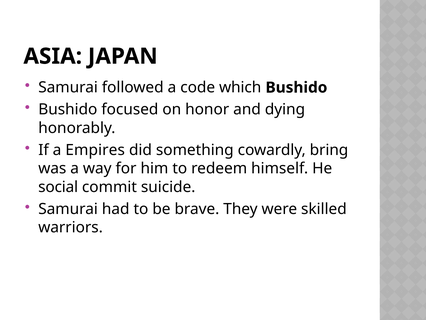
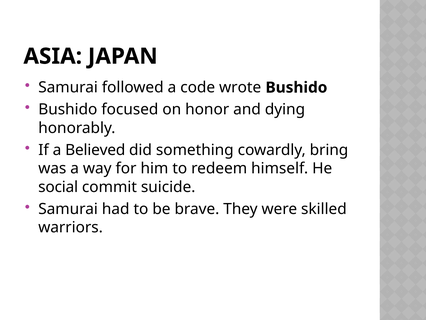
which: which -> wrote
Empires: Empires -> Believed
